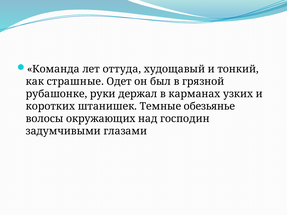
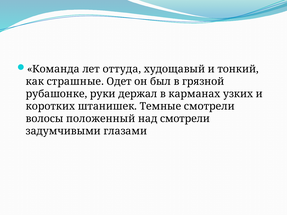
Темные обезьянье: обезьянье -> смотрели
окружающих: окружающих -> положенный
над господин: господин -> смотрели
